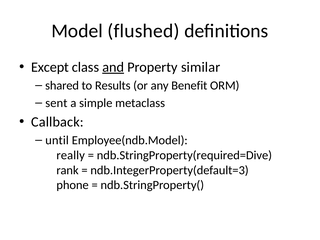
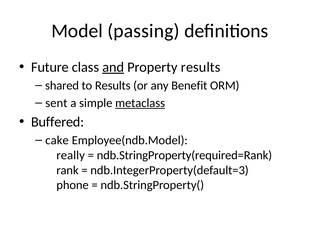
flushed: flushed -> passing
Except: Except -> Future
Property similar: similar -> results
metaclass underline: none -> present
Callback: Callback -> Buffered
until: until -> cake
ndb.StringProperty(required=Dive: ndb.StringProperty(required=Dive -> ndb.StringProperty(required=Rank
